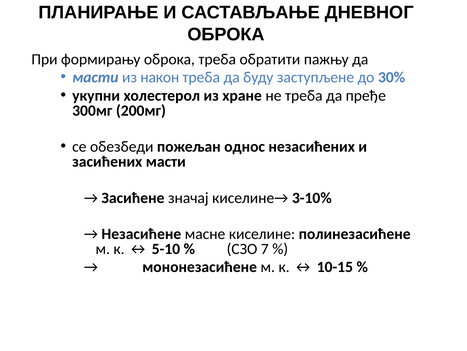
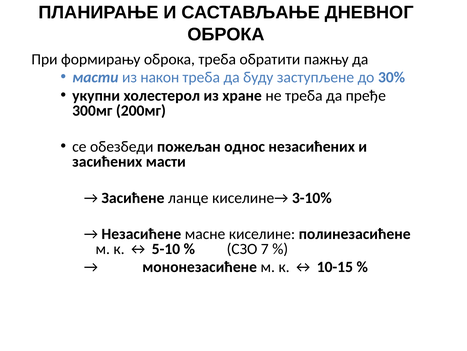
значај: значај -> ланце
